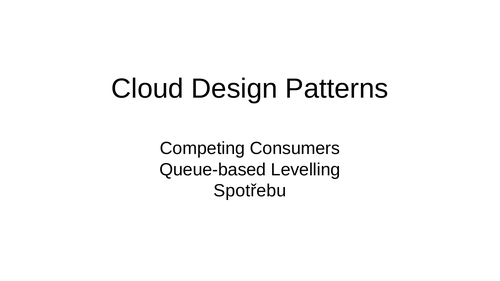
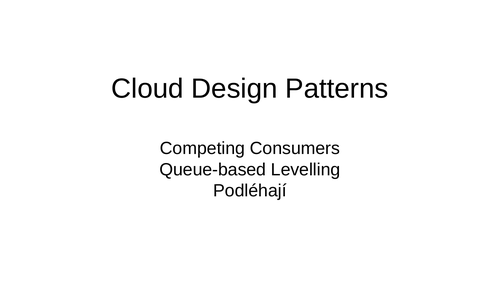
Spotřebu: Spotřebu -> Podléhají
